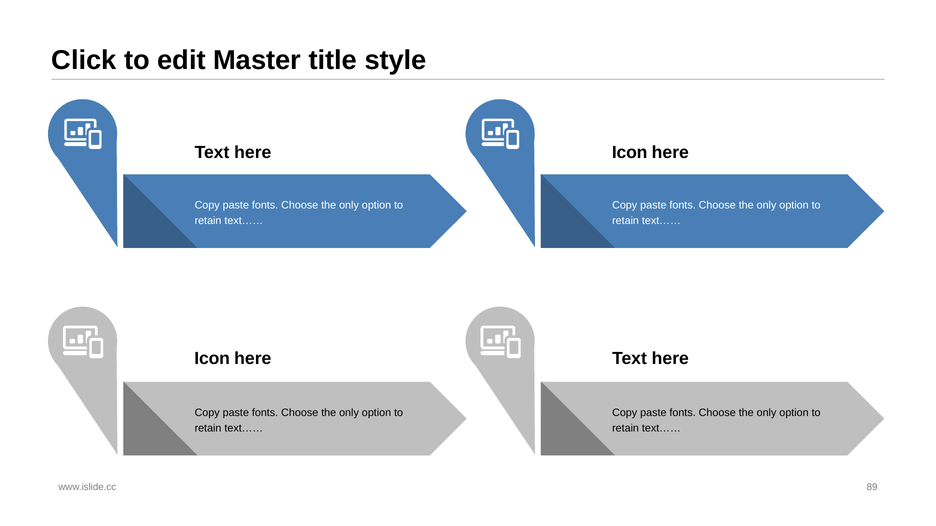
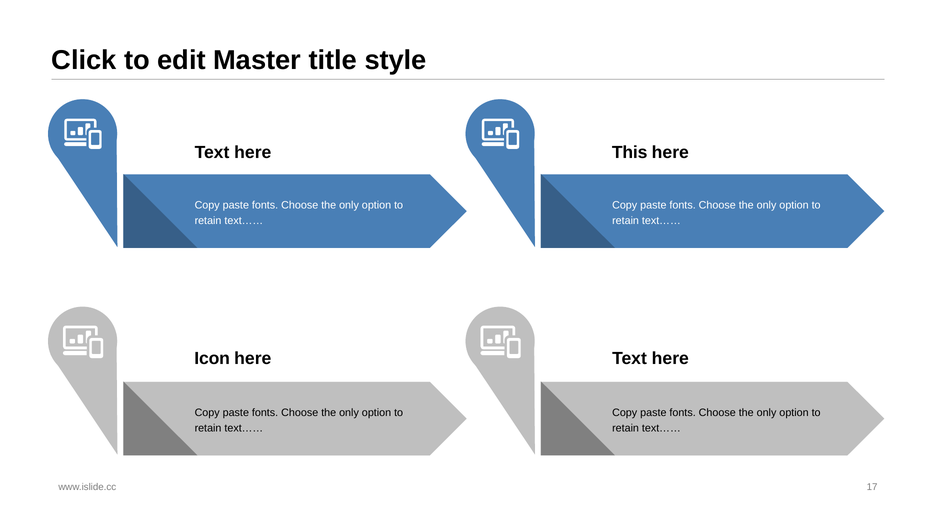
Icon at (630, 152): Icon -> This
89: 89 -> 17
